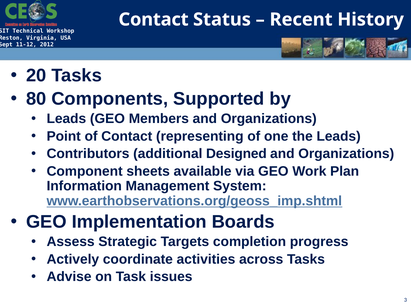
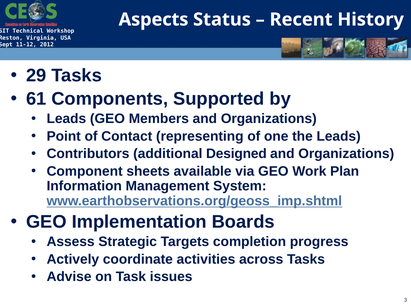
Contact at (154, 20): Contact -> Aspects
20: 20 -> 29
80: 80 -> 61
